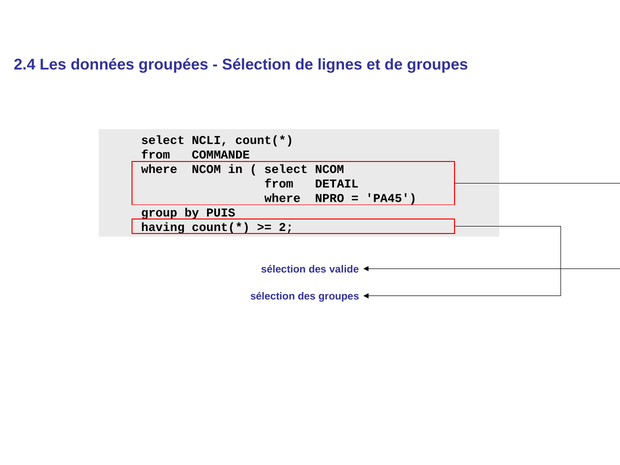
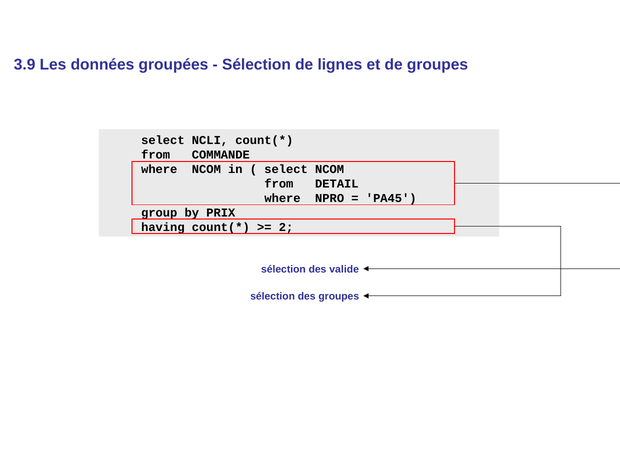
2.4: 2.4 -> 3.9
PUIS: PUIS -> PRIX
